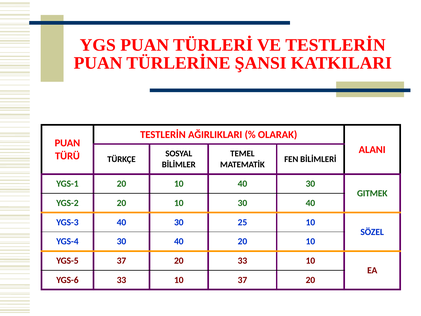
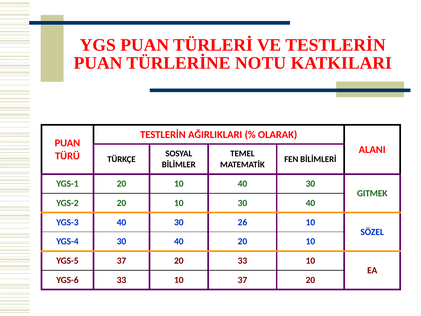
ŞANSI: ŞANSI -> NOTU
25: 25 -> 26
